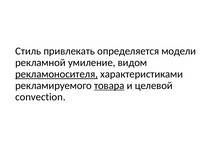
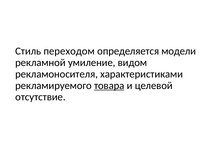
привлекать: привлекать -> переходом
рекламоносителя underline: present -> none
convection: convection -> отсутствие
